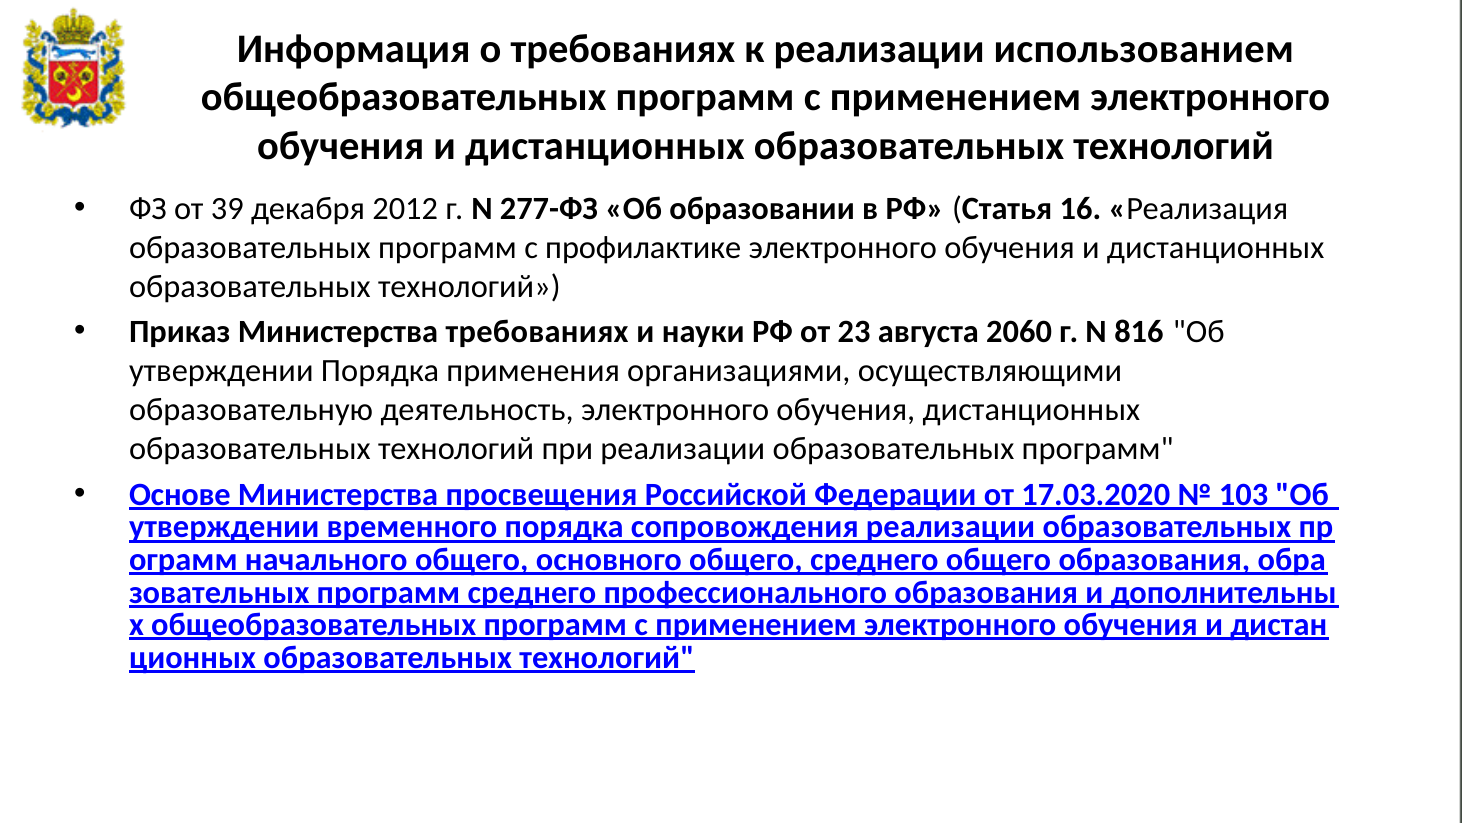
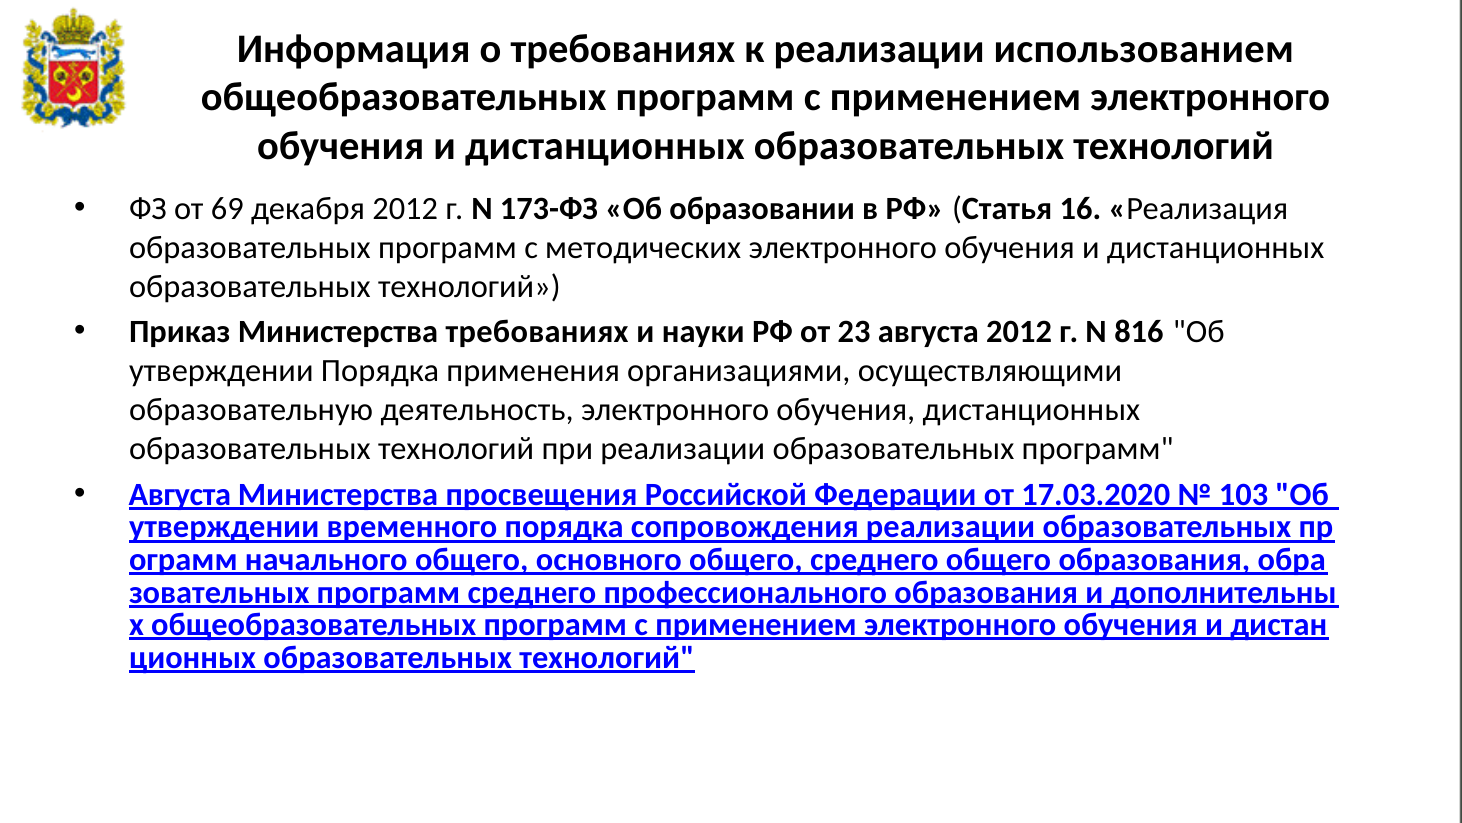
39: 39 -> 69
277-ФЗ: 277-ФЗ -> 173-ФЗ
профилактике: профилактике -> методических
августа 2060: 2060 -> 2012
Основе at (180, 494): Основе -> Августа
